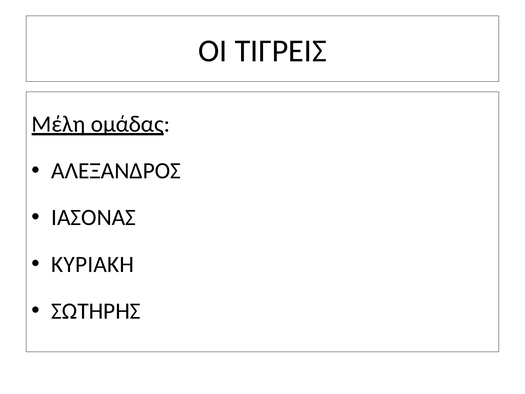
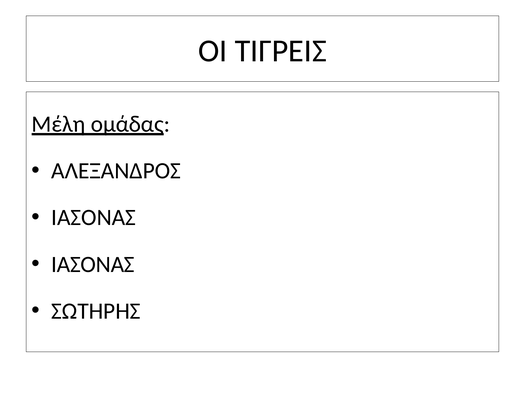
ΚΥΡΙΑΚΗ at (93, 264): ΚΥΡΙΑΚΗ -> ΙΑΣΟΝΑΣ
